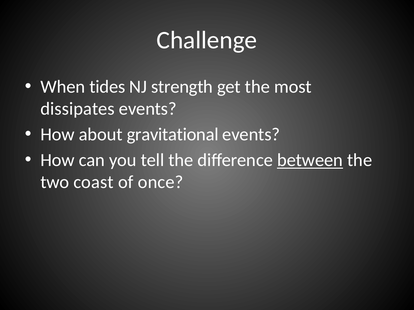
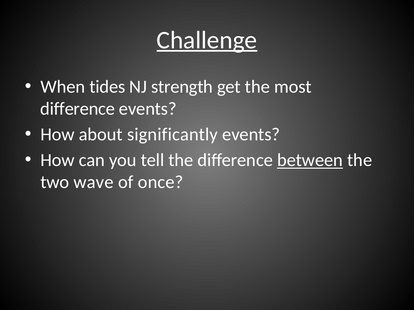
Challenge underline: none -> present
dissipates at (78, 109): dissipates -> difference
gravitational: gravitational -> significantly
coast: coast -> wave
